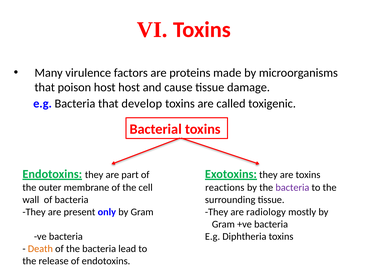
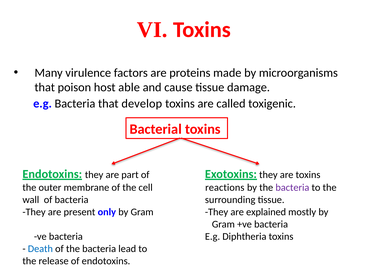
host host: host -> able
radiology: radiology -> explained
Death colour: orange -> blue
